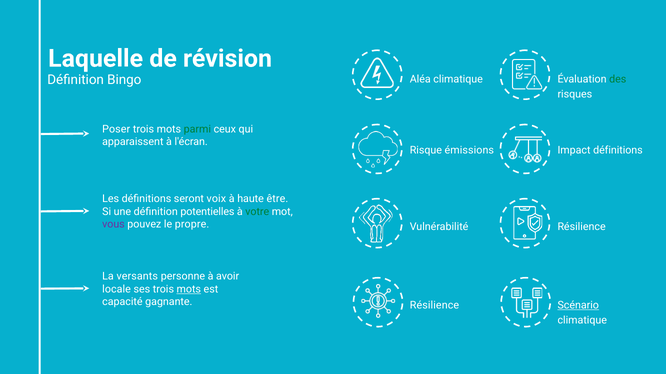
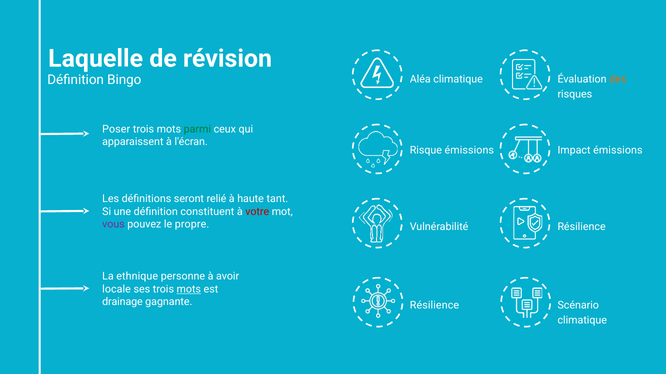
des colour: green -> orange
Impact définitions: définitions -> émissions
voix: voix -> relié
être: être -> tant
potentielles: potentielles -> constituent
votre colour: green -> red
versants: versants -> ethnique
capacité: capacité -> drainage
Scénario underline: present -> none
